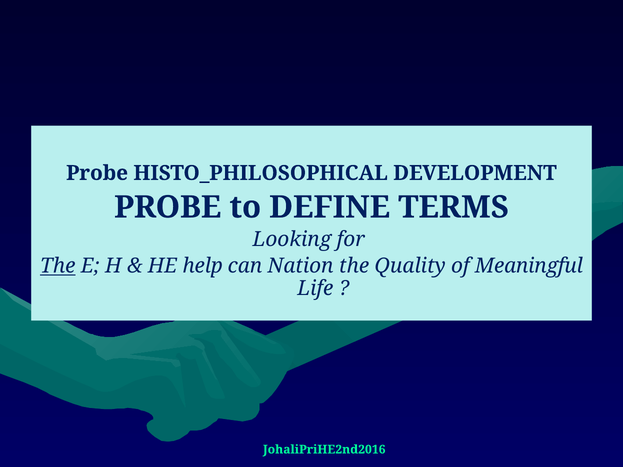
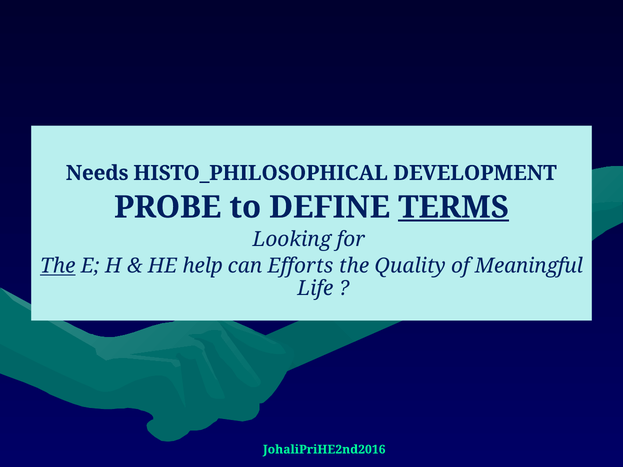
Probe at (97, 173): Probe -> Needs
TERMS underline: none -> present
Nation: Nation -> Efforts
